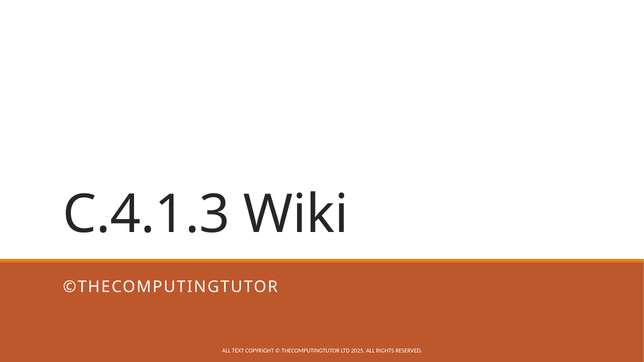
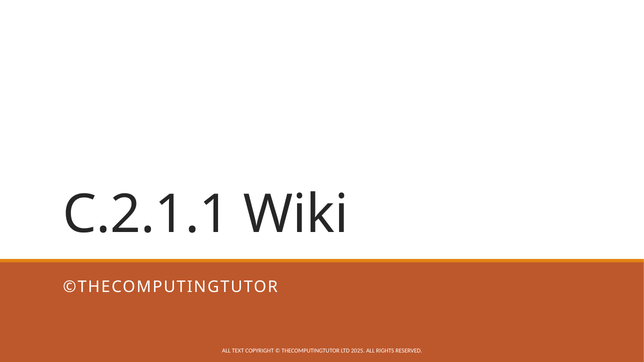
C.4.1.3: C.4.1.3 -> C.2.1.1
